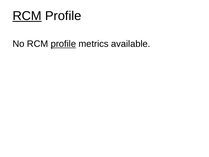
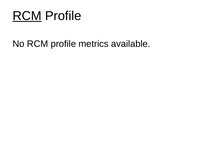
profile at (63, 44) underline: present -> none
